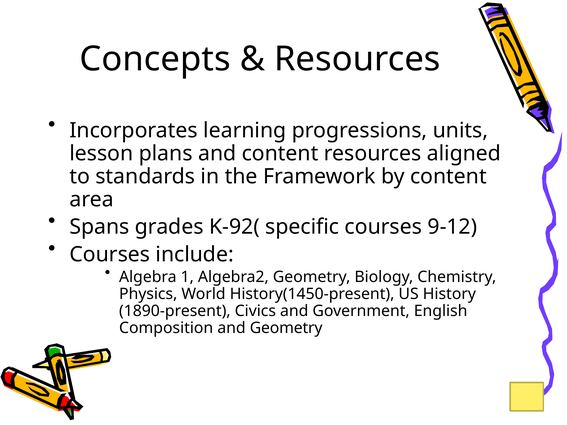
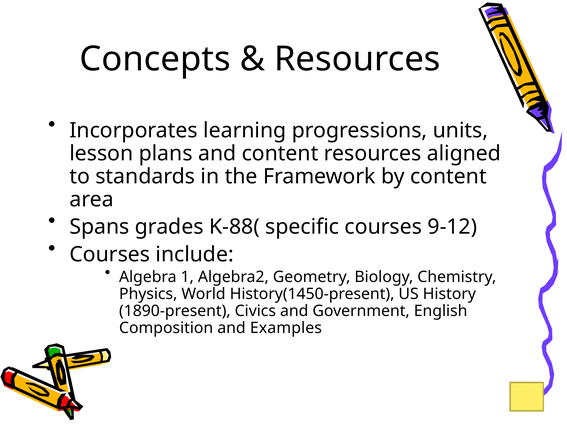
K-92(: K-92( -> K-88(
and Geometry: Geometry -> Examples
